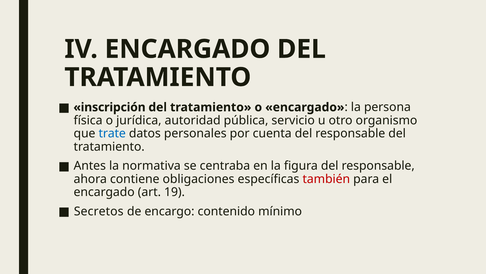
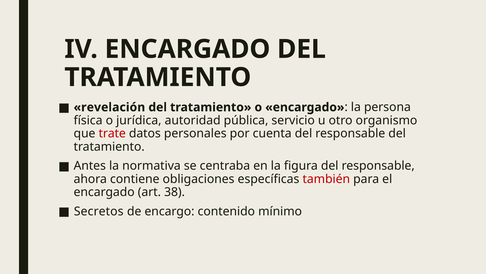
inscripción: inscripción -> revelación
trate colour: blue -> red
19: 19 -> 38
